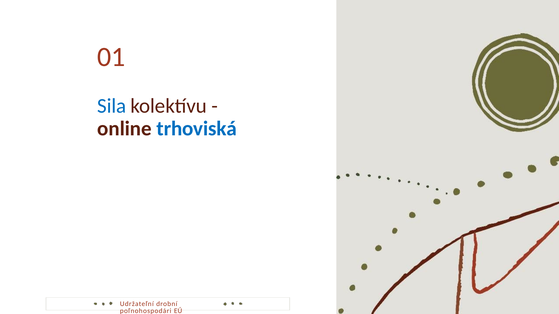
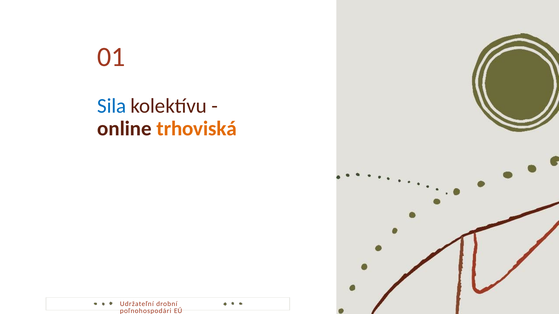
trhoviská colour: blue -> orange
